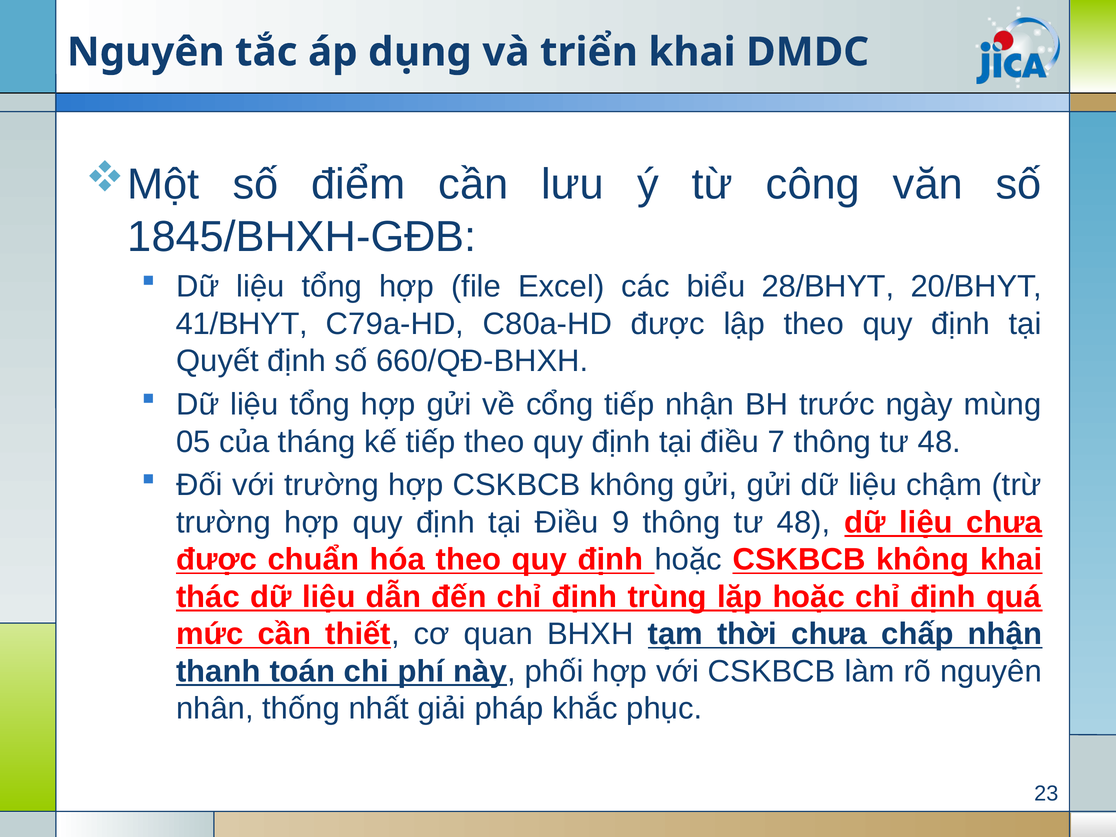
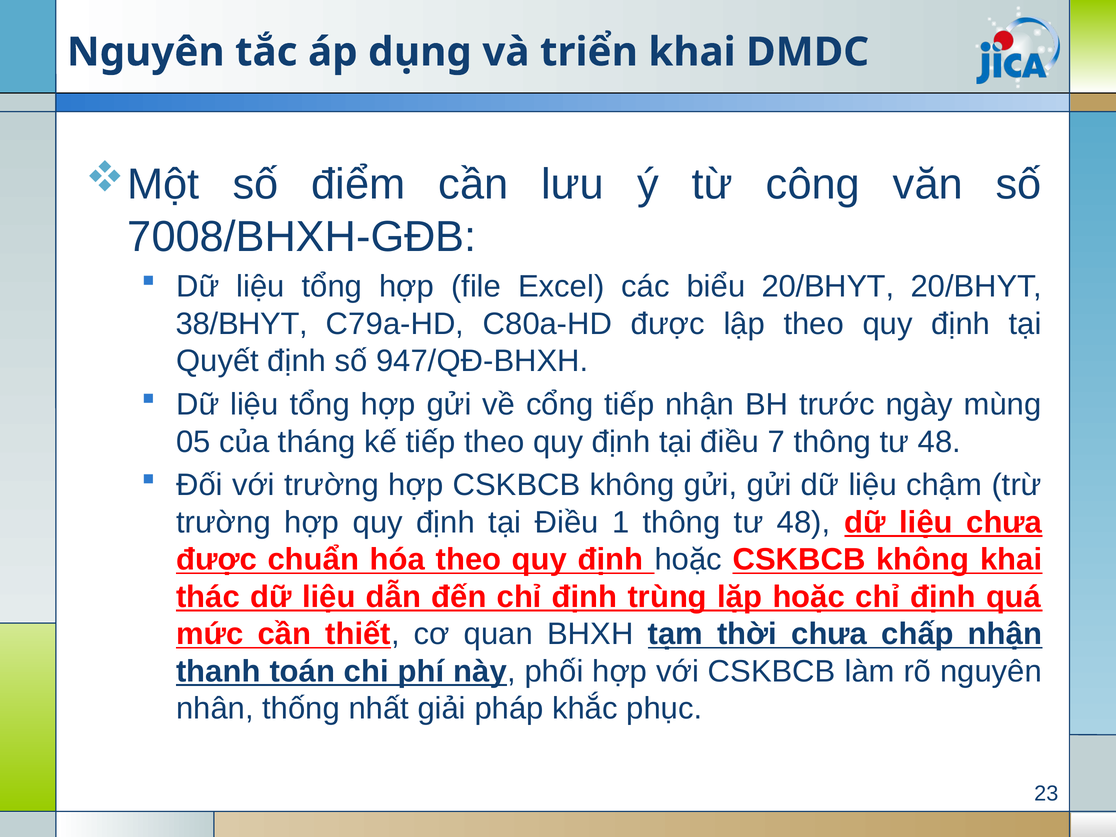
1845/BHXH-GĐB: 1845/BHXH-GĐB -> 7008/BHXH-GĐB
biểu 28/BHYT: 28/BHYT -> 20/BHYT
41/BHYT: 41/BHYT -> 38/BHYT
660/QĐ-BHXH: 660/QĐ-BHXH -> 947/QĐ-BHXH
9: 9 -> 1
